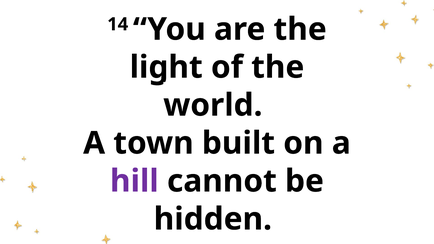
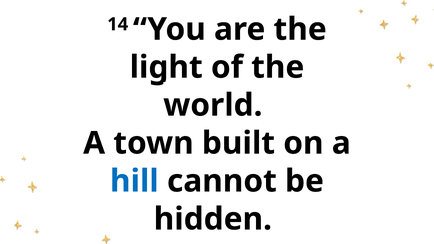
hill colour: purple -> blue
